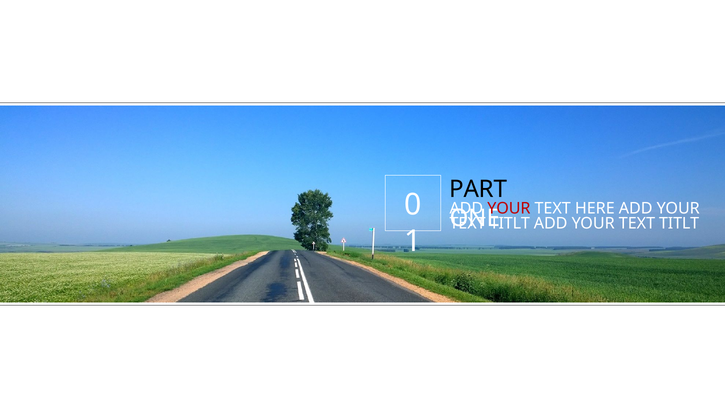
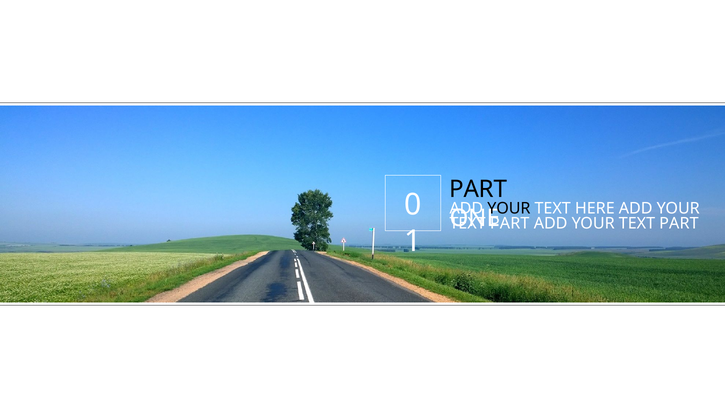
YOUR at (509, 208) colour: red -> black
TITLT at (510, 224): TITLT -> PART
TITLT at (679, 224): TITLT -> PART
